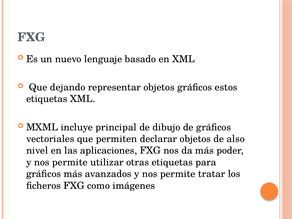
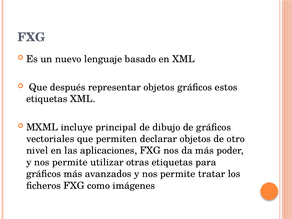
dejando: dejando -> después
also: also -> otro
